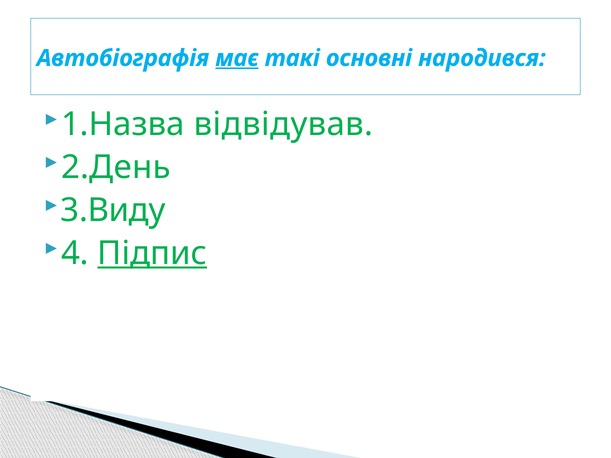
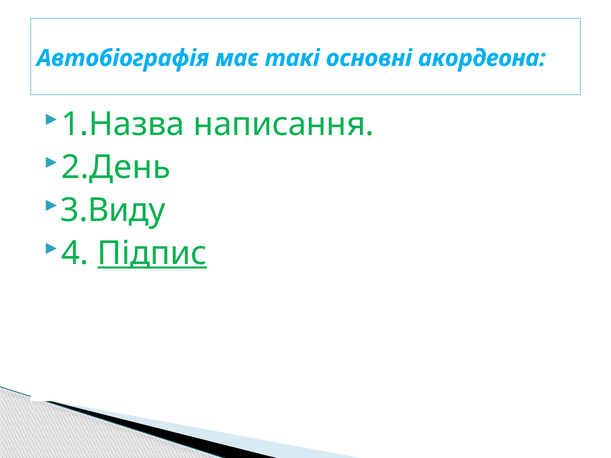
має underline: present -> none
народився: народився -> акордеона
відвідував: відвідував -> написання
